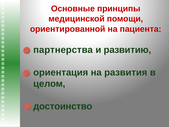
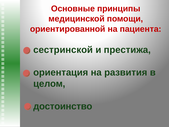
партнерства: партнерства -> сестринской
развитию: развитию -> престижа
